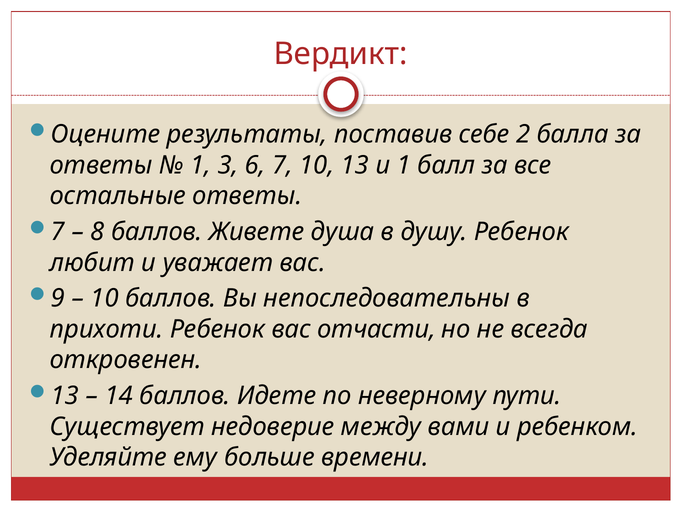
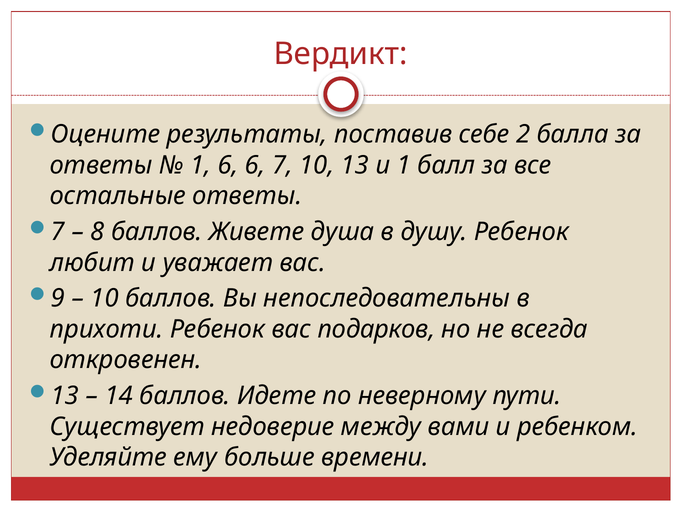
1 3: 3 -> 6
отчасти: отчасти -> подарков
